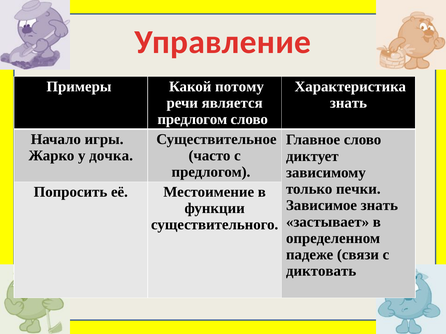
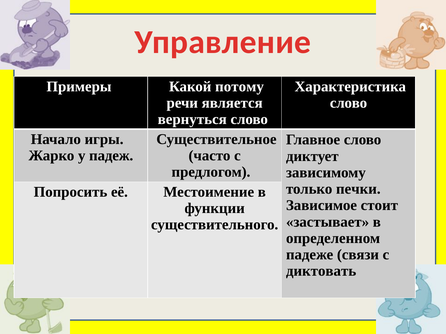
знать at (348, 103): знать -> слово
предлогом at (192, 120): предлогом -> вернуться
дочка: дочка -> падеж
Зависимое знать: знать -> стоит
